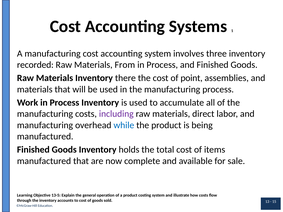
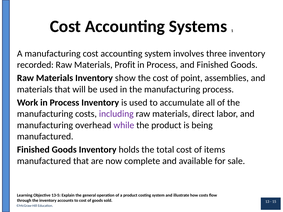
From: From -> Profit
there: there -> show
while colour: blue -> purple
